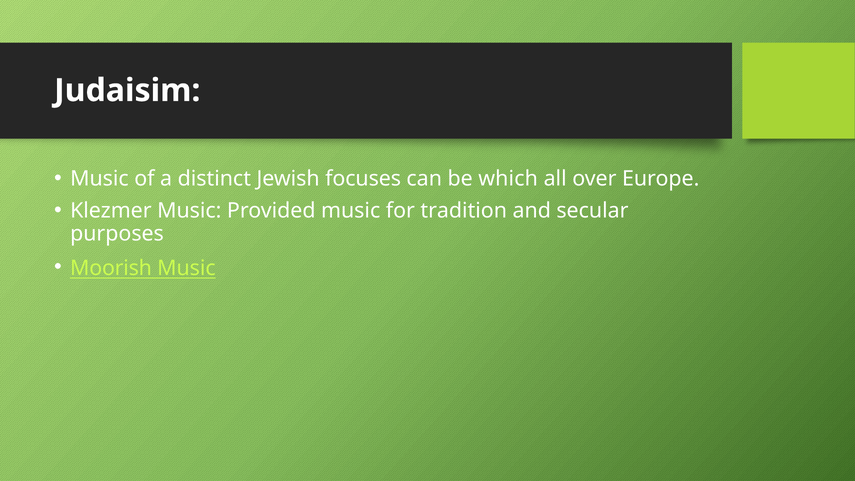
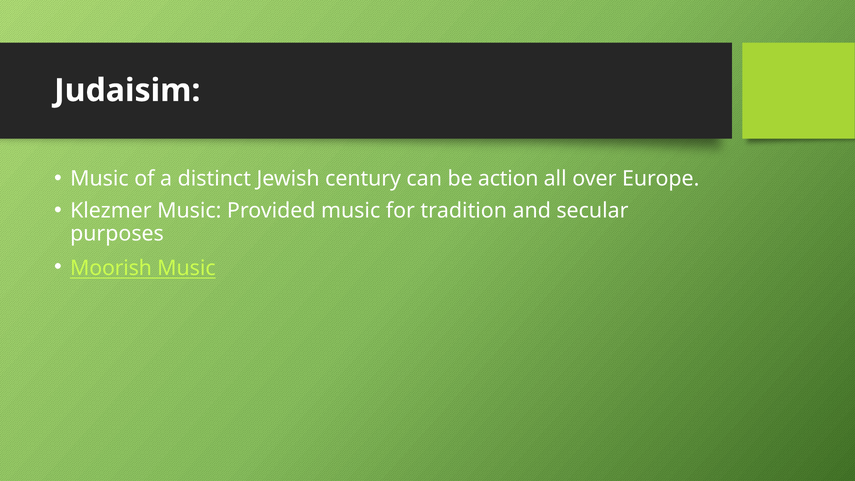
focuses: focuses -> century
which: which -> action
